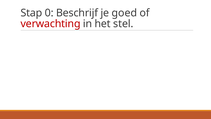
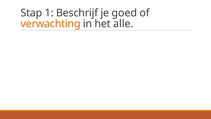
0: 0 -> 1
verwachting colour: red -> orange
stel: stel -> alle
